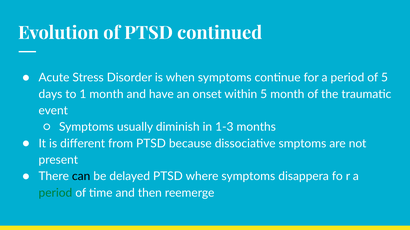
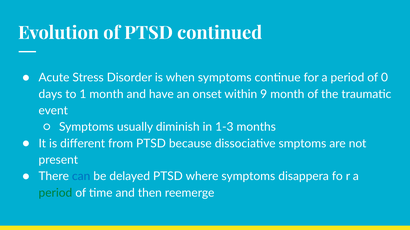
of 5: 5 -> 0
within 5: 5 -> 9
can colour: black -> blue
